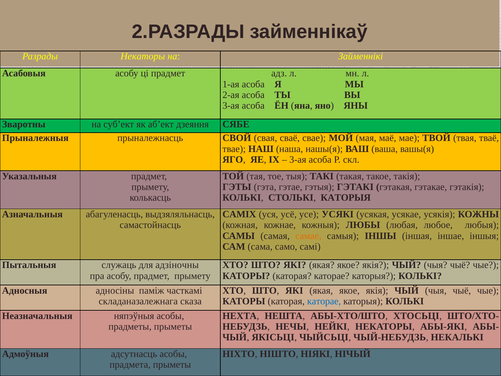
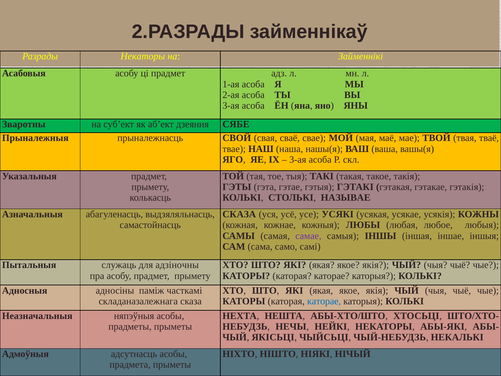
СТОЛЬКІ КАТОРЫЯ: КАТОРЫЯ -> НАЗЫВАЕ
САМІХ at (239, 214): САМІХ -> СКАЗА
самае colour: orange -> purple
